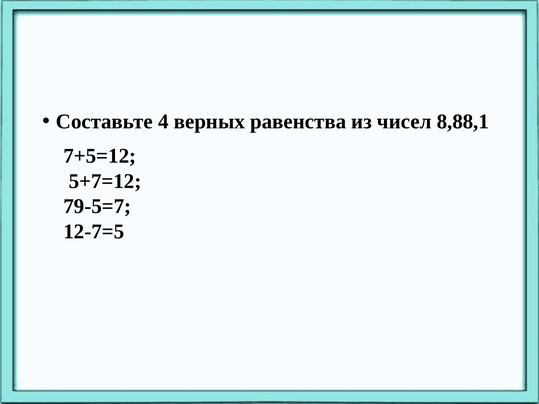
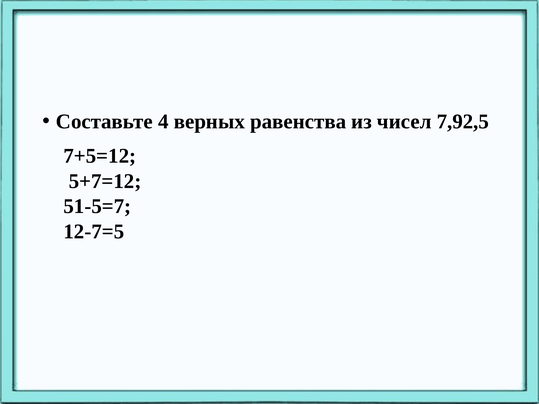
8,88,1: 8,88,1 -> 7,92,5
79-5=7: 79-5=7 -> 51-5=7
